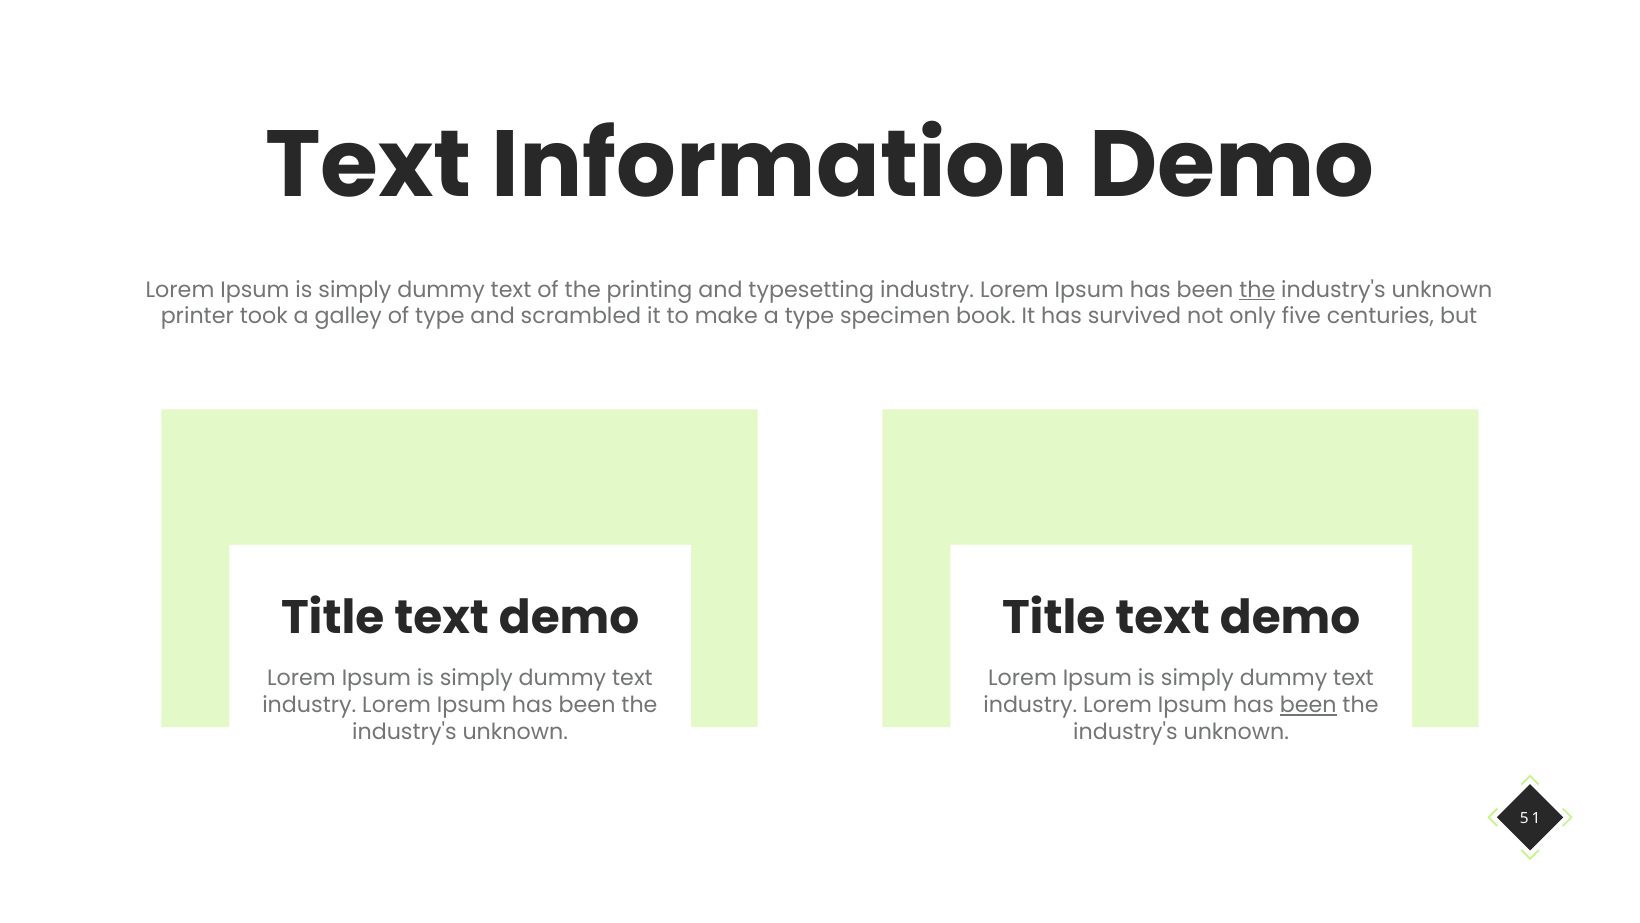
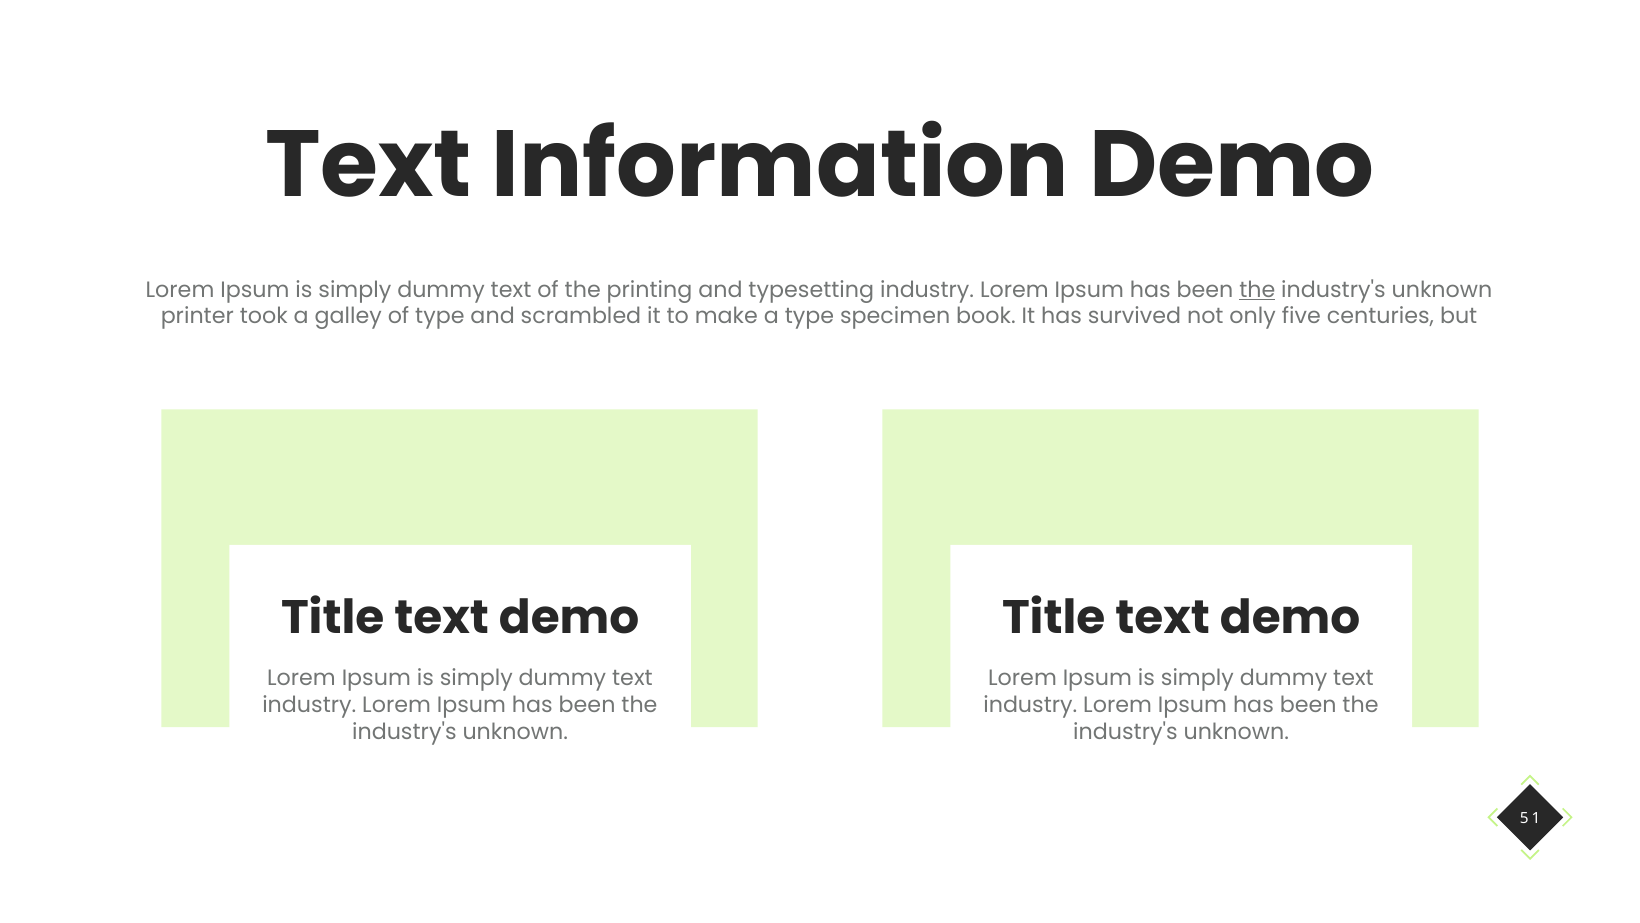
been at (1308, 705) underline: present -> none
